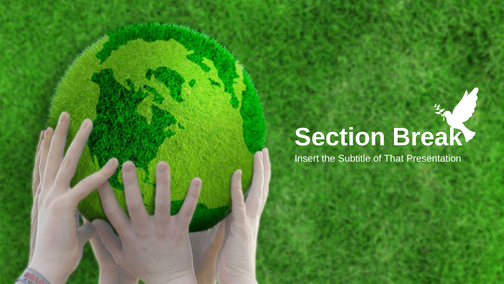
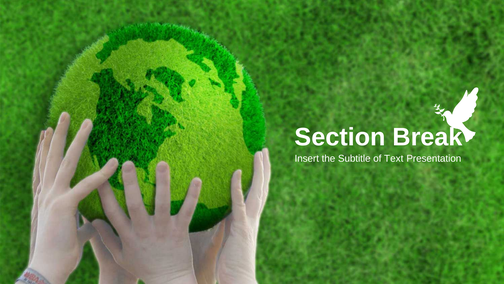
That: That -> Text
